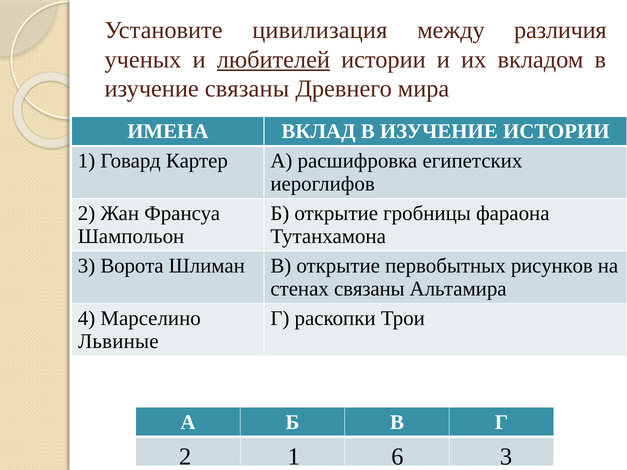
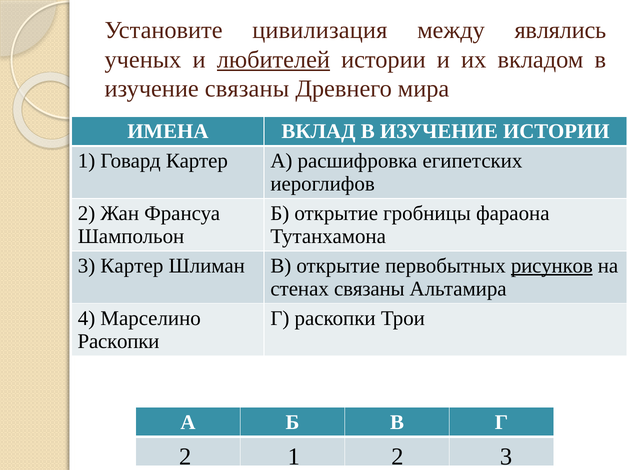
различия: различия -> являлись
3 Ворота: Ворота -> Картер
рисунков underline: none -> present
Львиные at (118, 341): Львиные -> Раскопки
1 6: 6 -> 2
